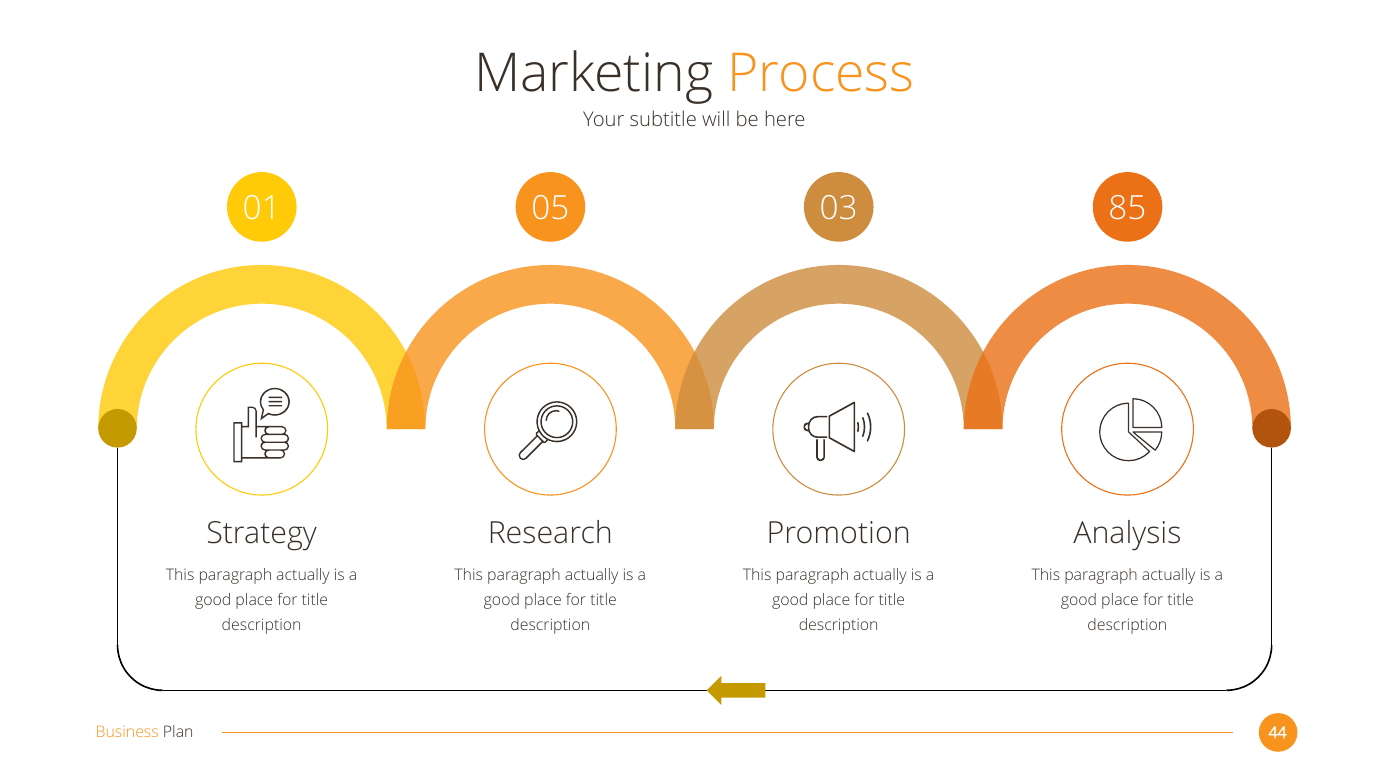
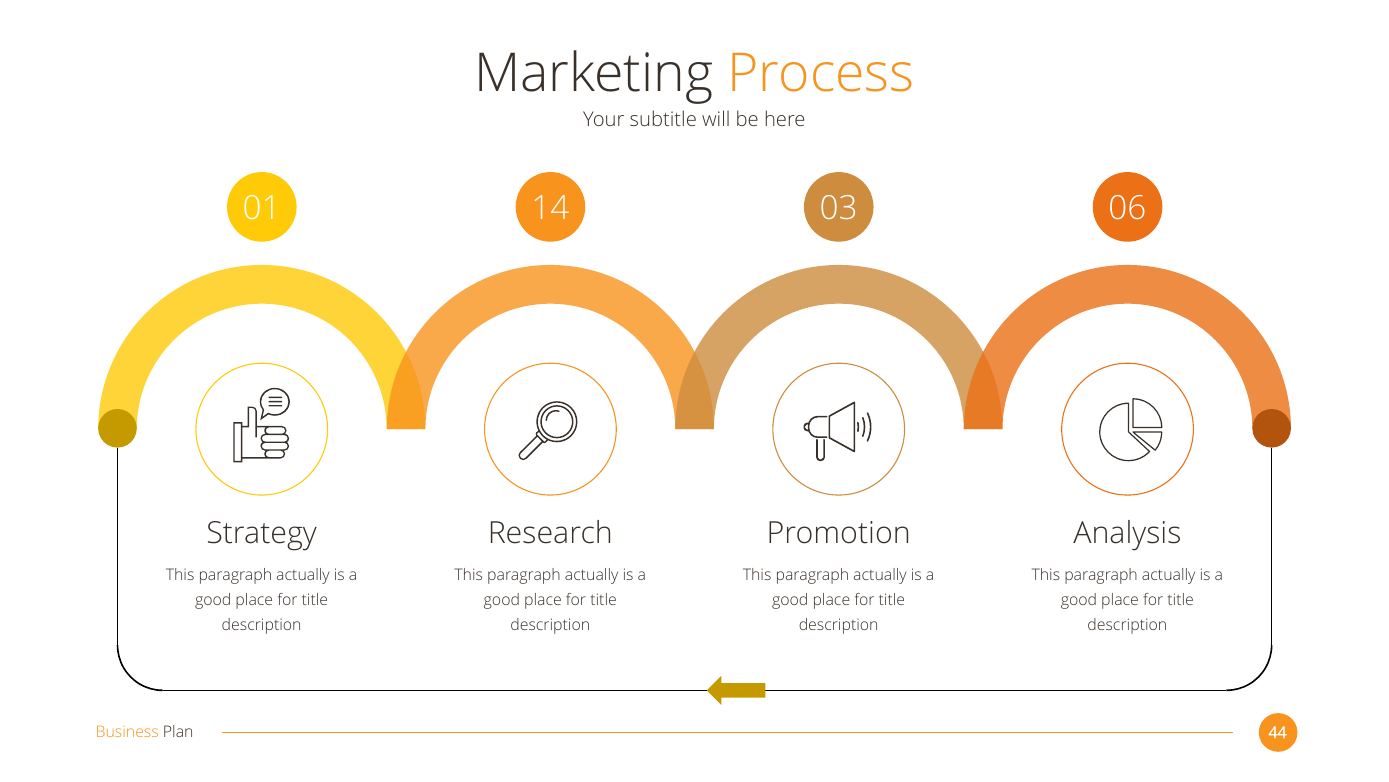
05: 05 -> 14
85: 85 -> 06
